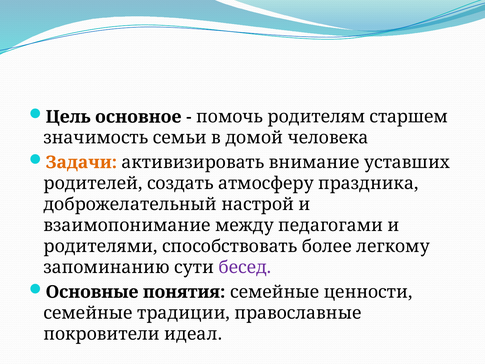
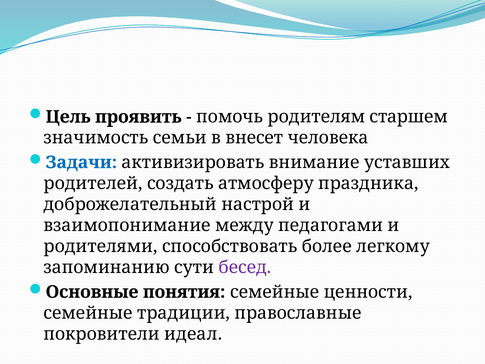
основное: основное -> проявить
домой: домой -> внесет
Задачи colour: orange -> blue
